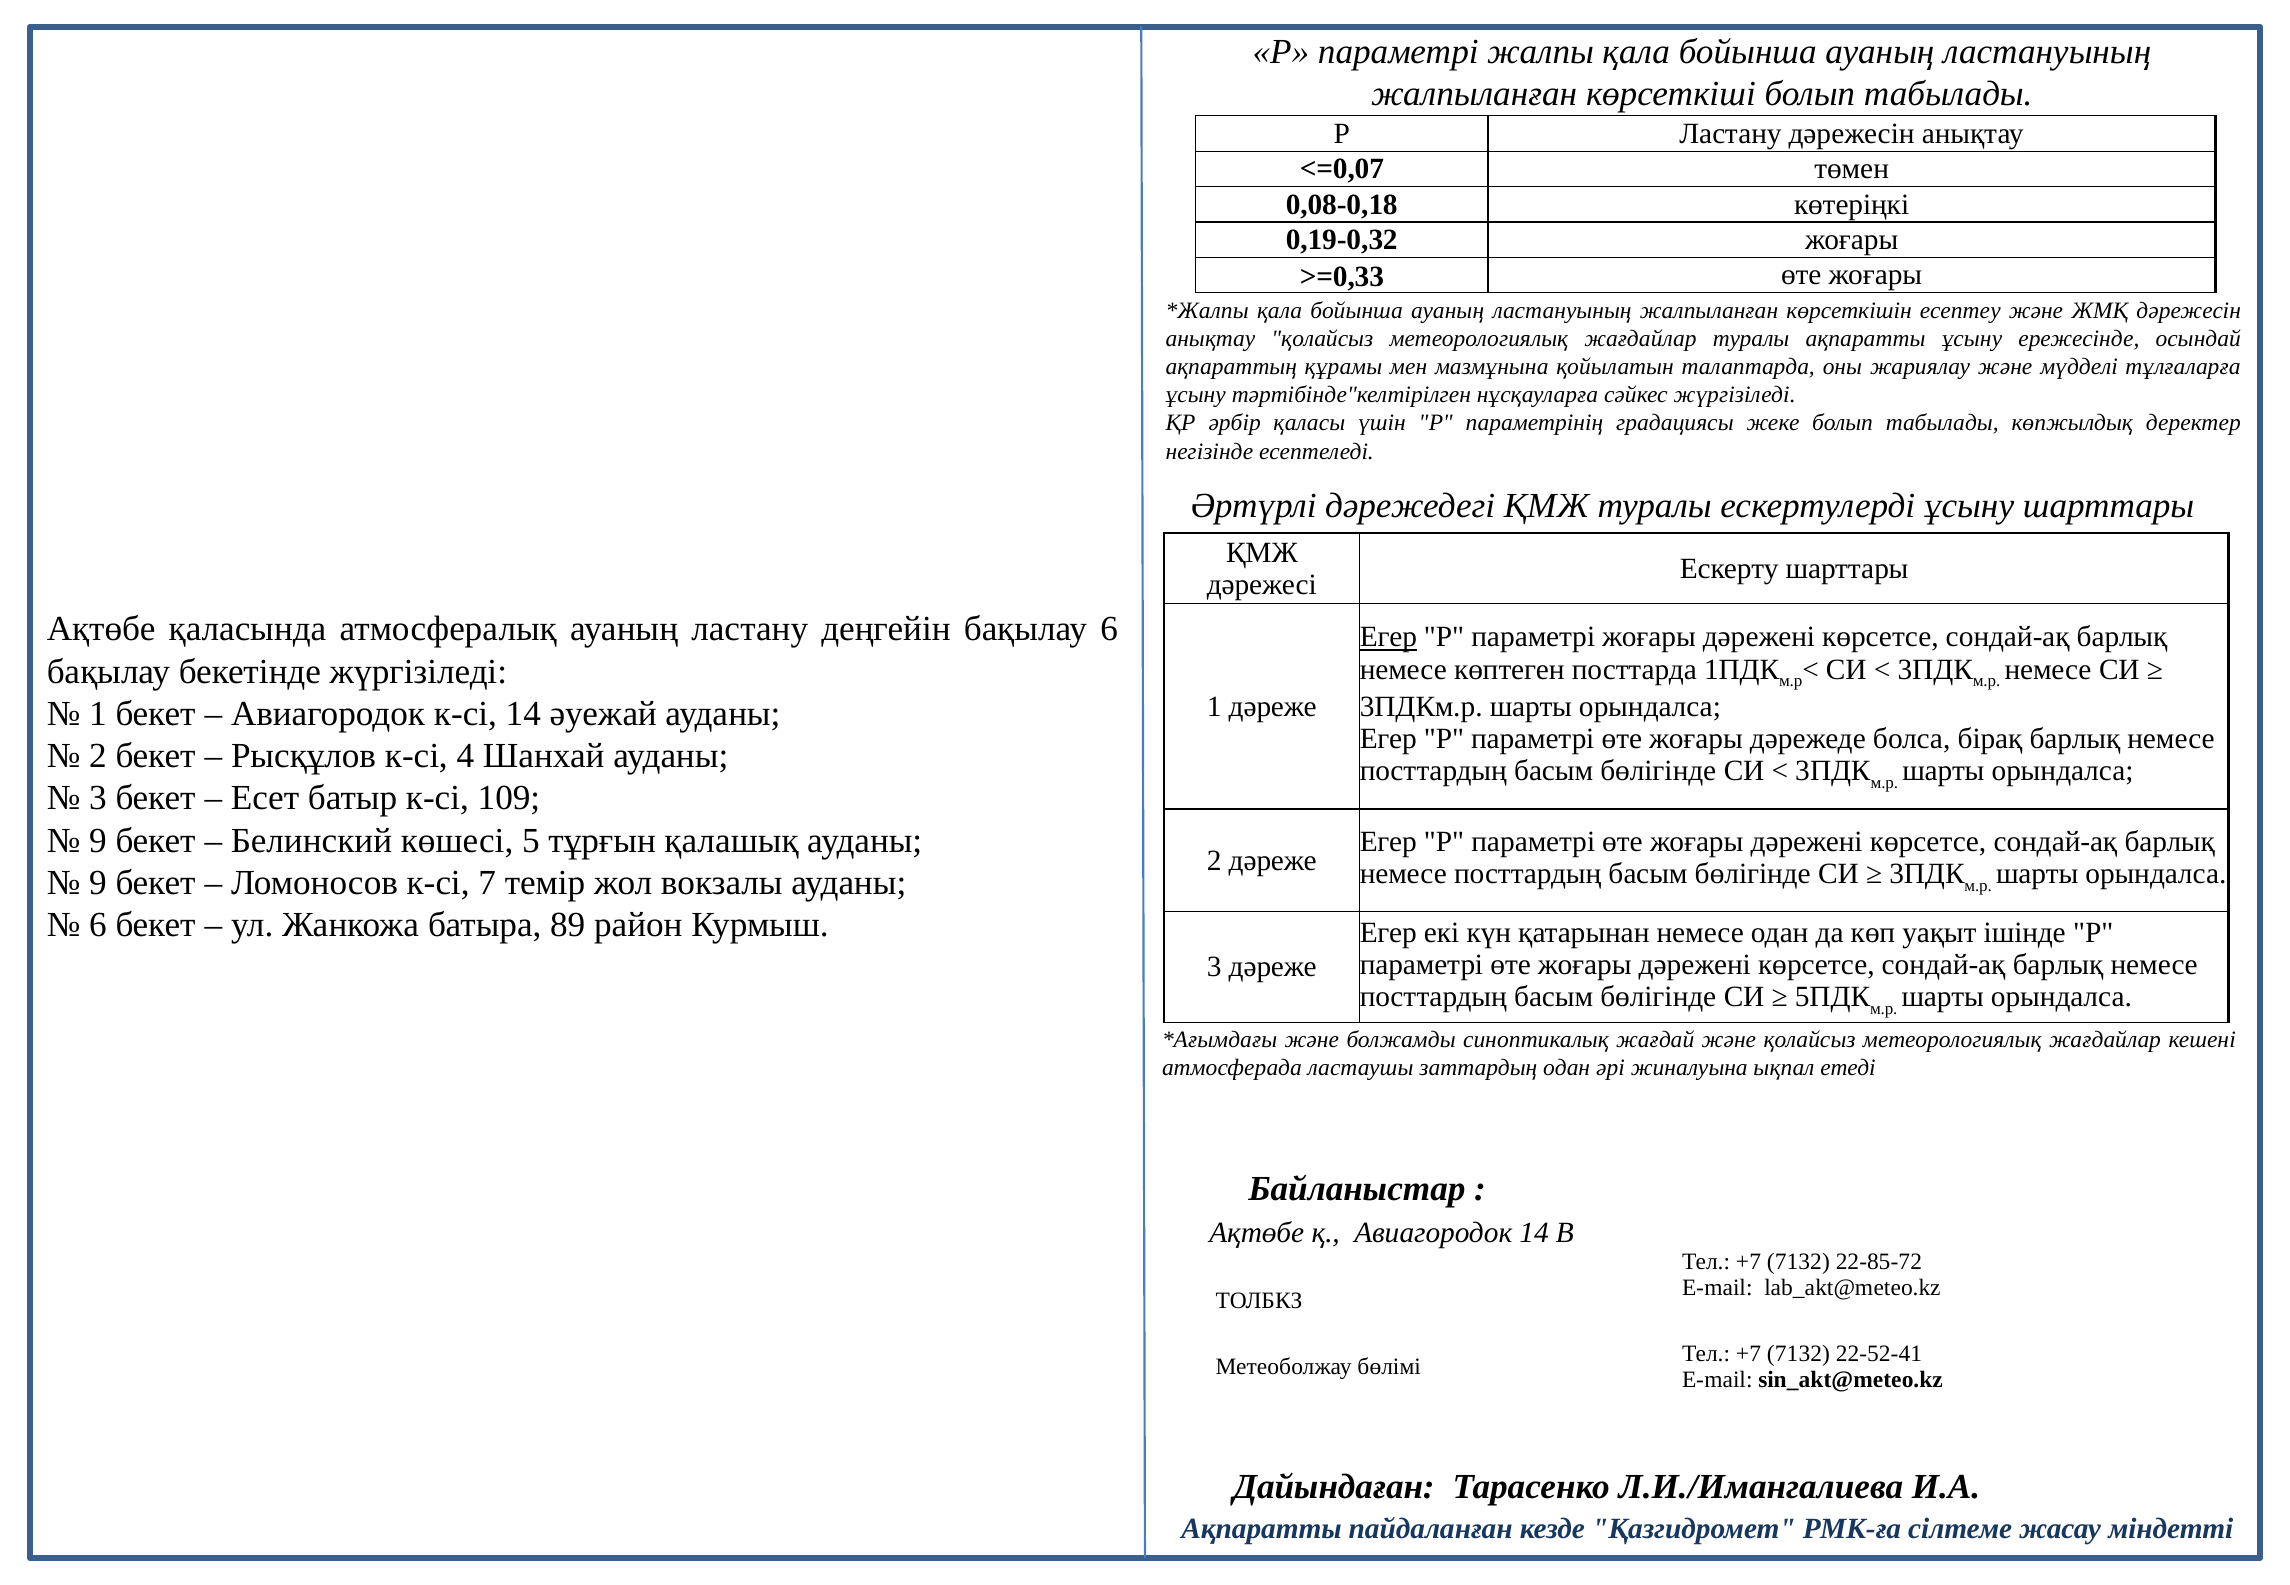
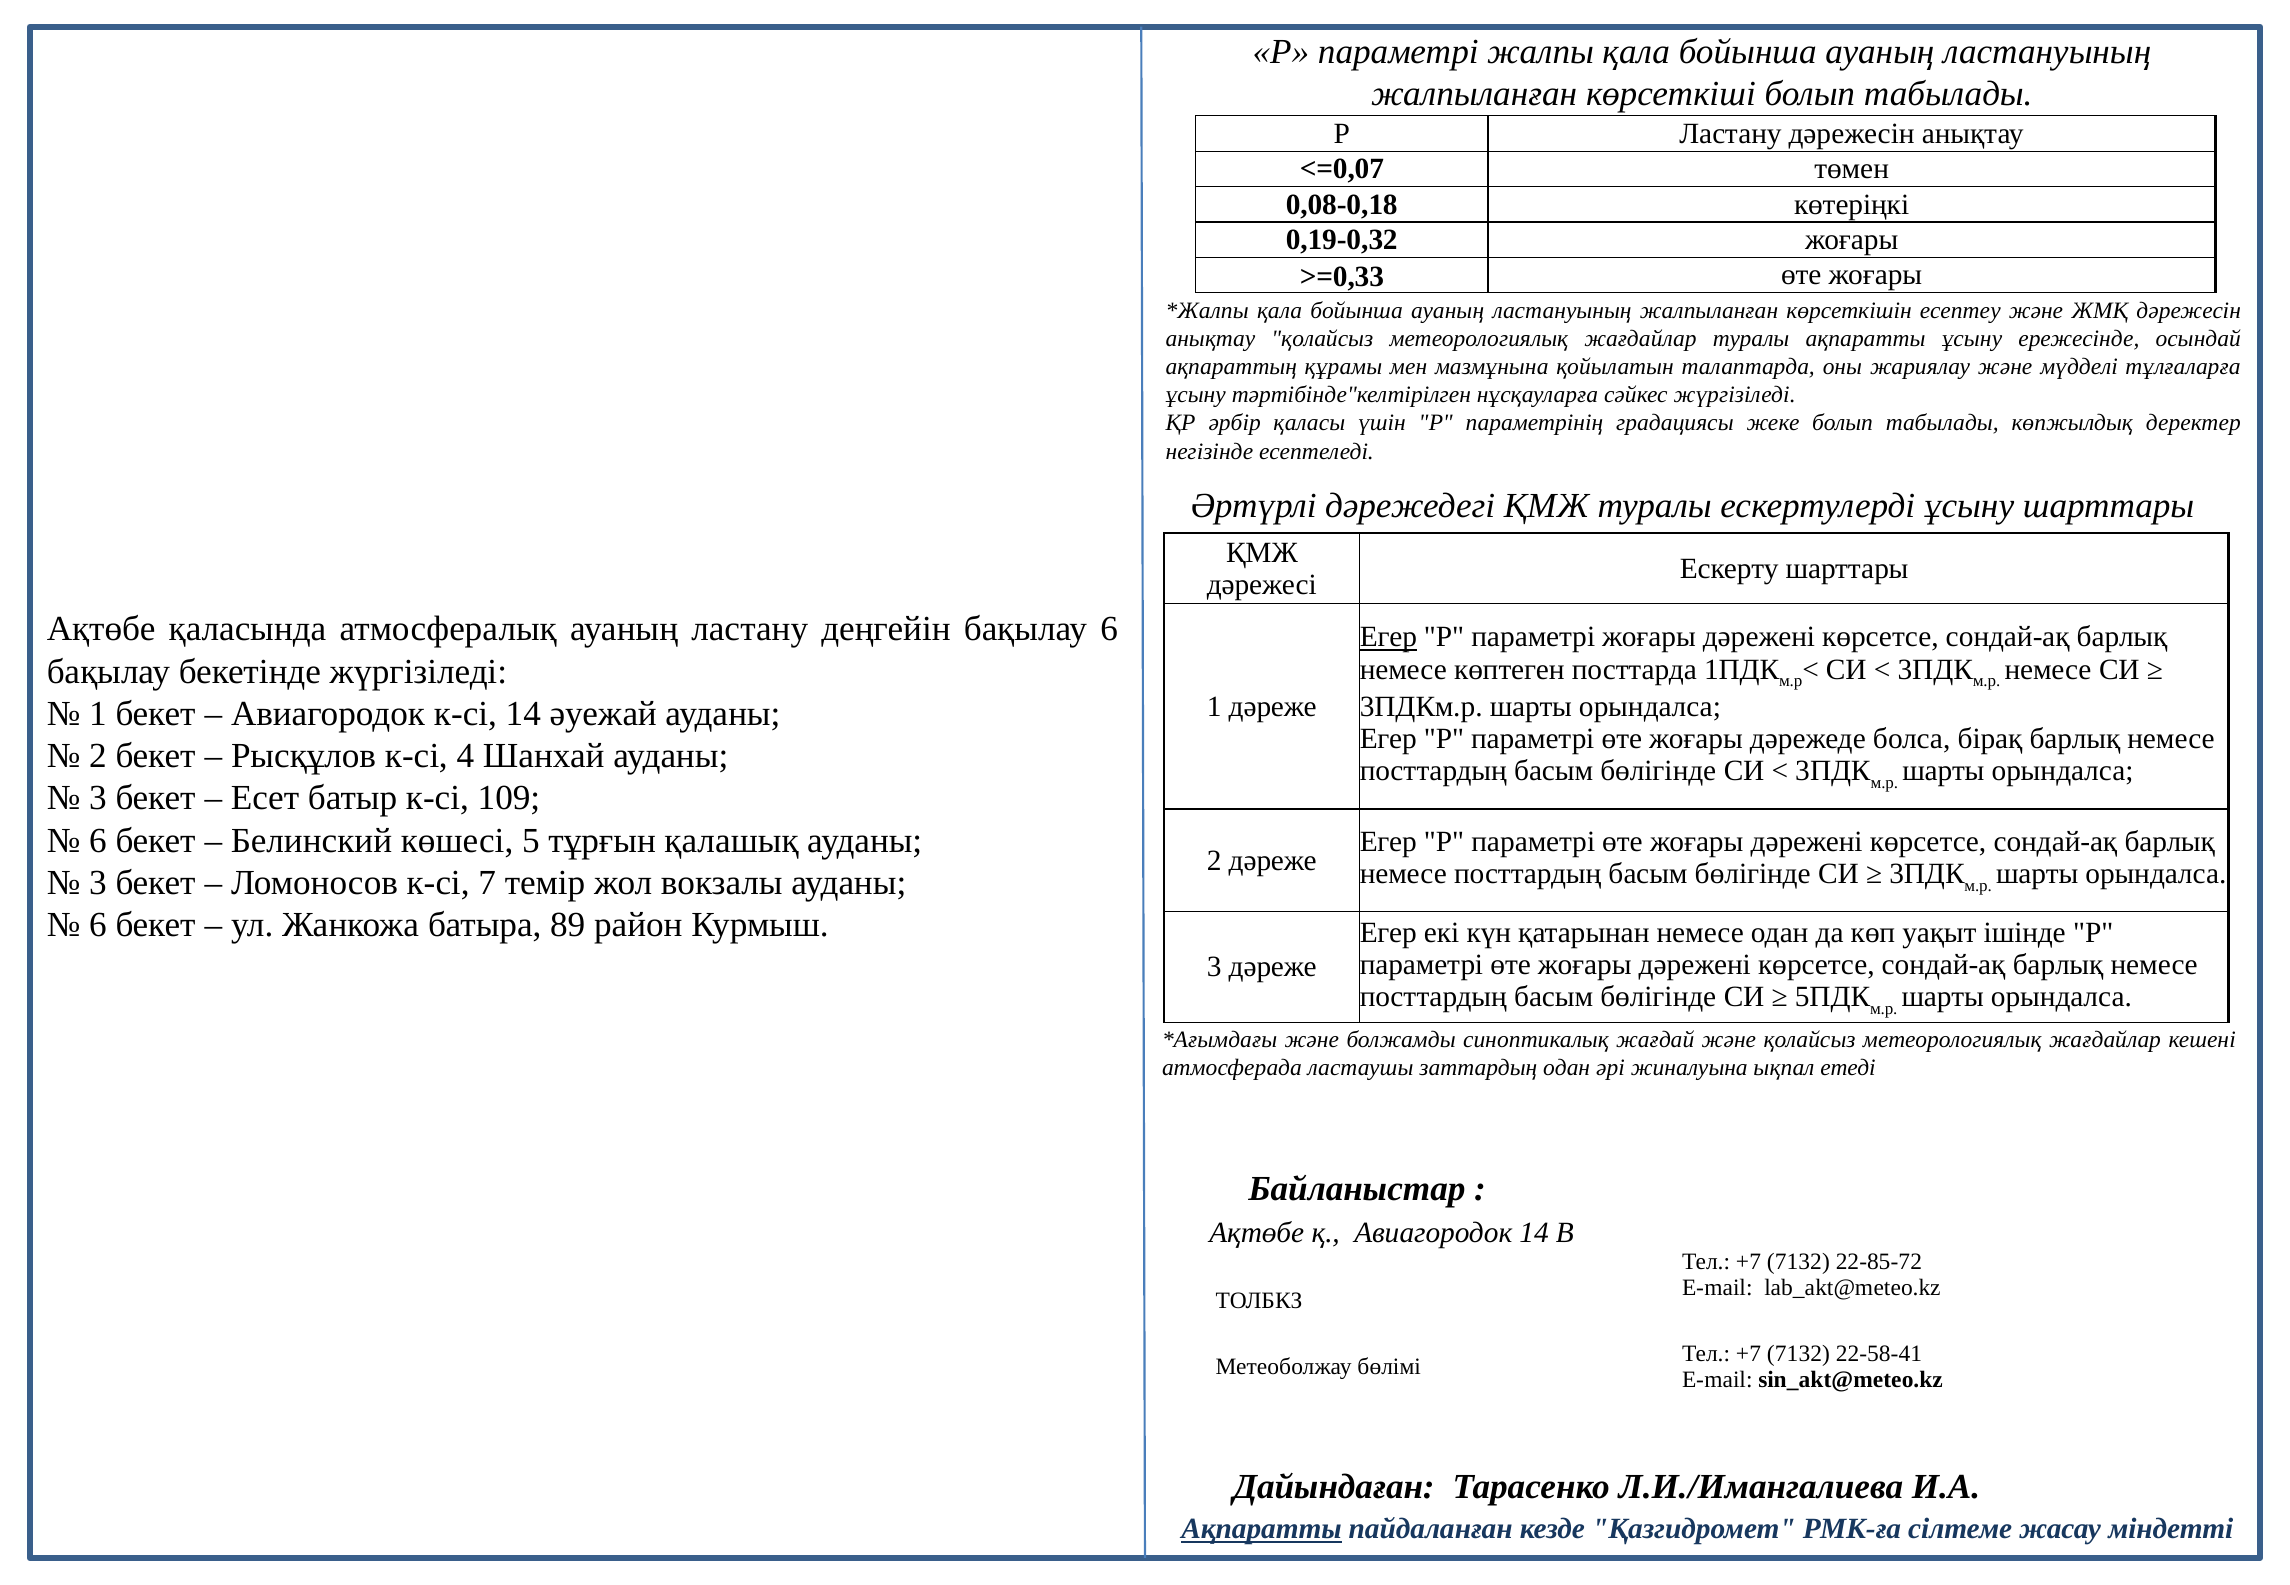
9 at (98, 841): 9 -> 6
9 at (98, 883): 9 -> 3
22-52-41: 22-52-41 -> 22-58-41
Ақпаратты at (1262, 1529) underline: none -> present
